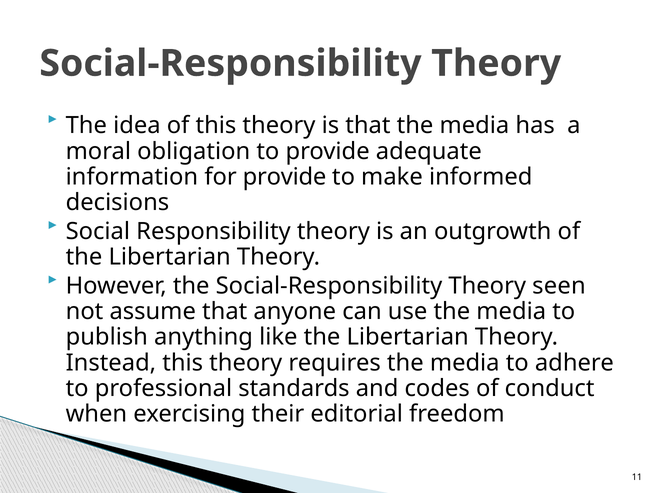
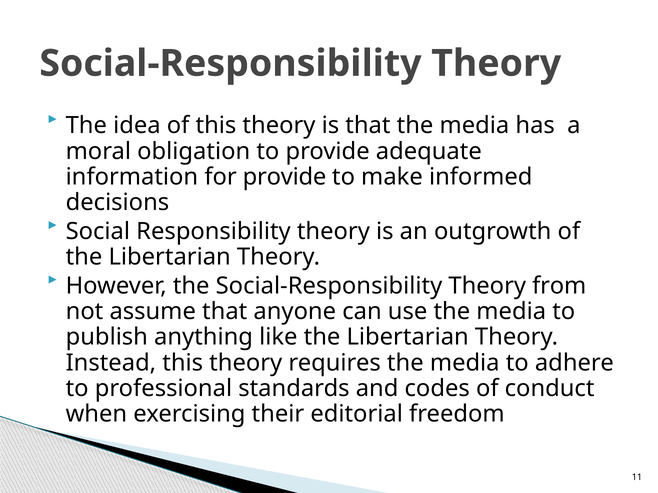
seen: seen -> from
